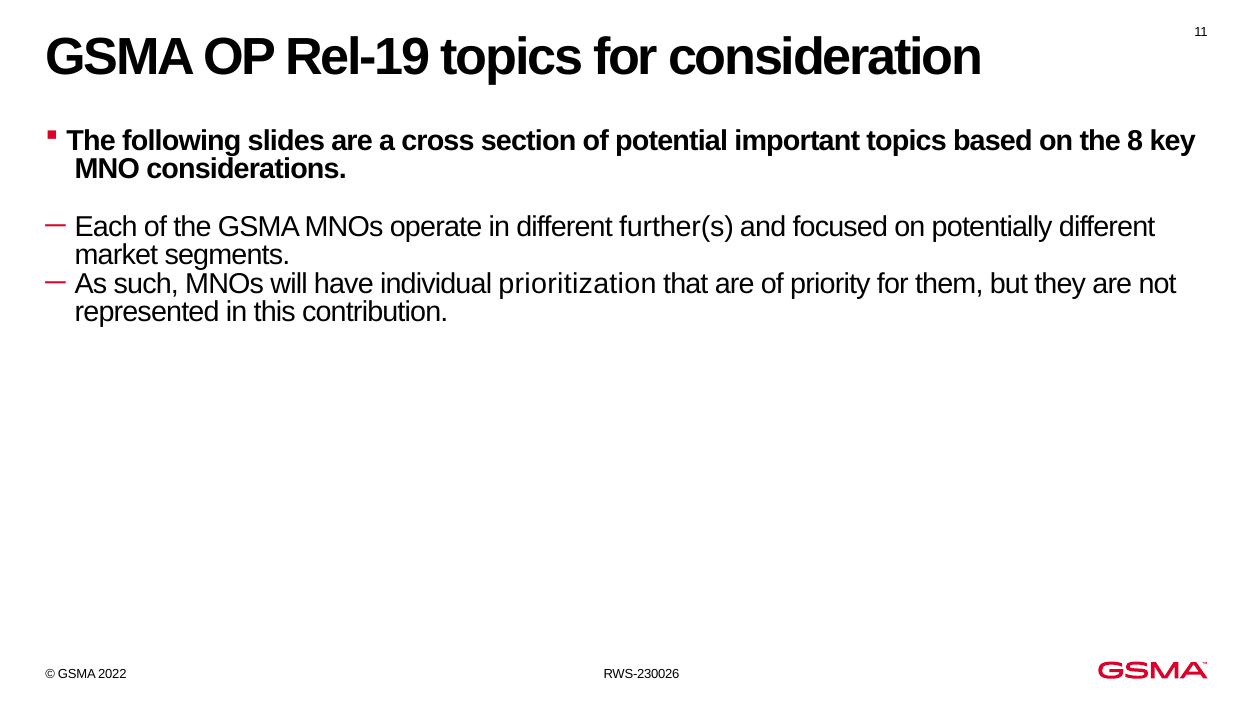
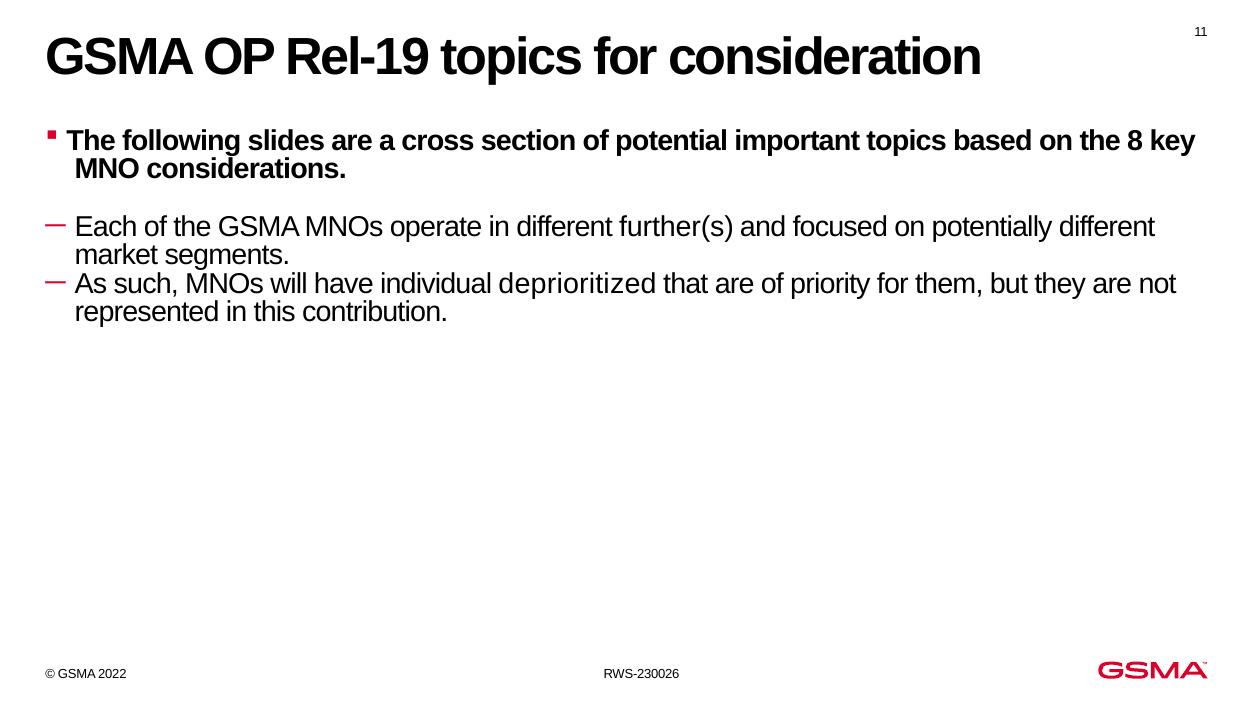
prioritization: prioritization -> deprioritized
